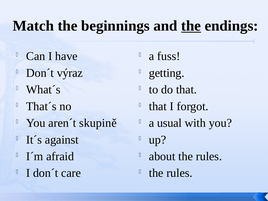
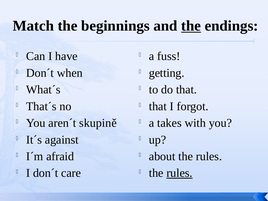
výraz: výraz -> when
usual: usual -> takes
rules at (179, 173) underline: none -> present
